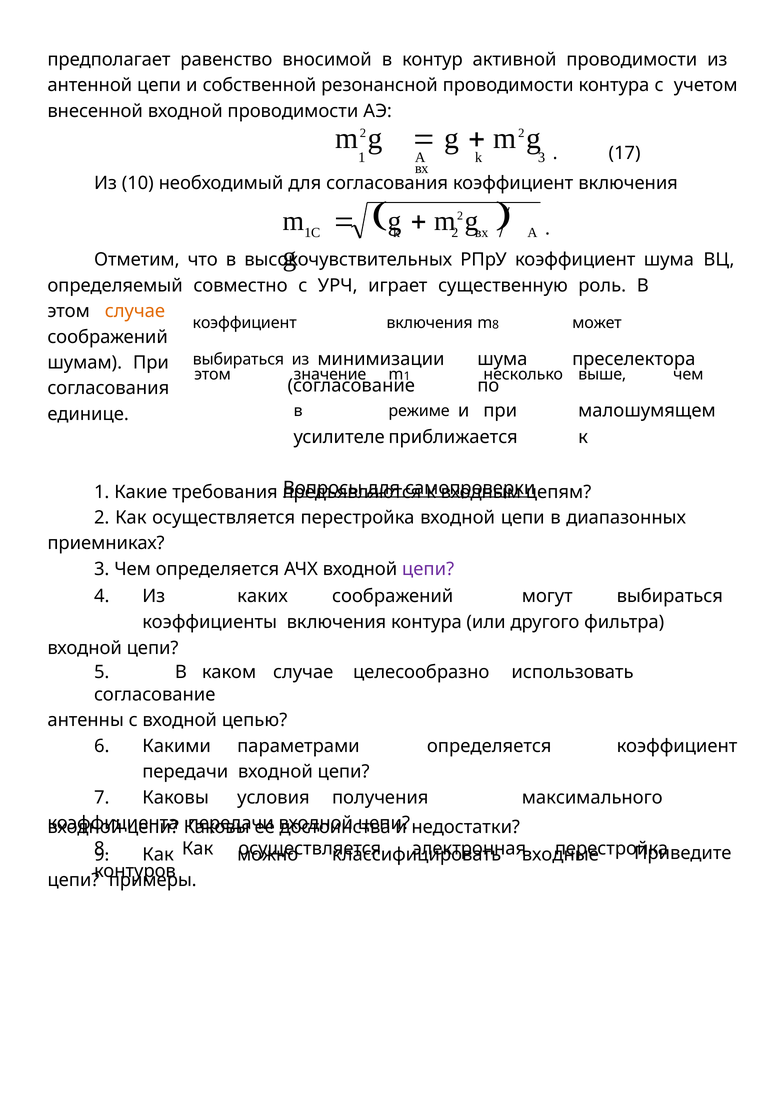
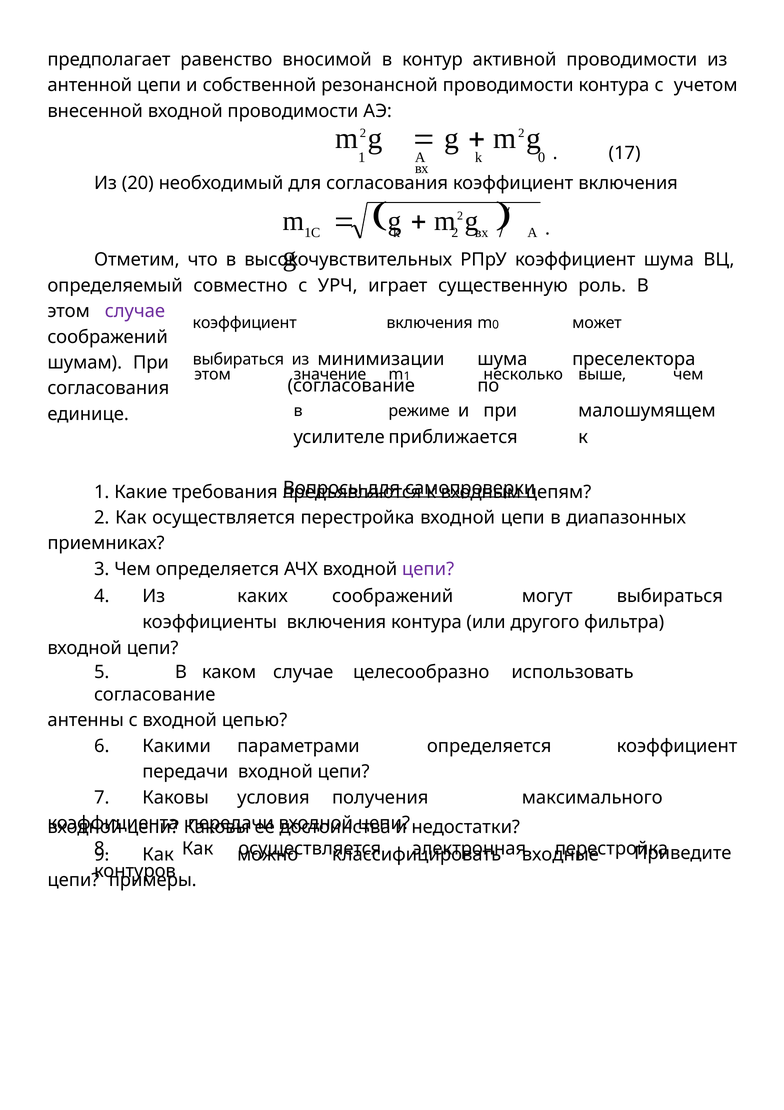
3 at (542, 157): 3 -> 0
10: 10 -> 20
случае at (135, 311) colour: orange -> purple
m 8: 8 -> 0
